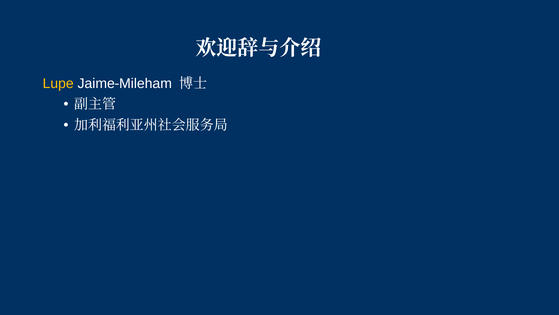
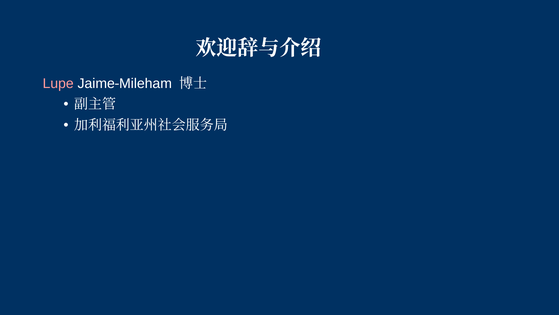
Lupe colour: yellow -> pink
